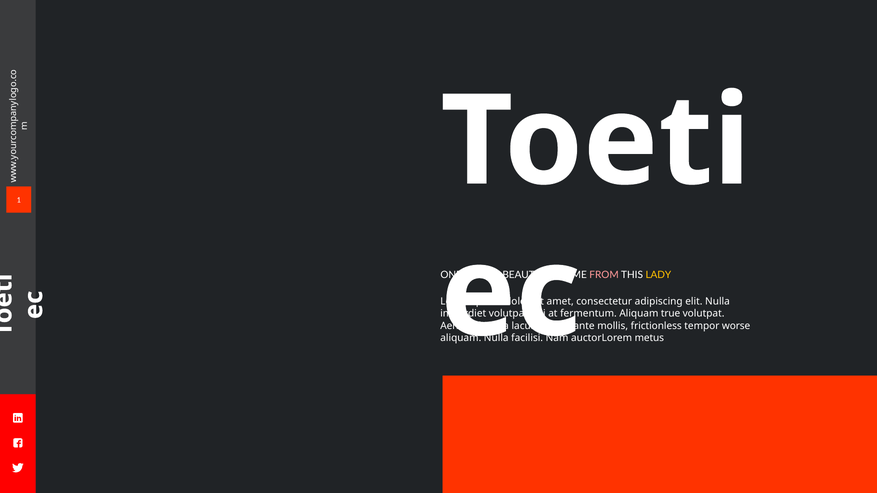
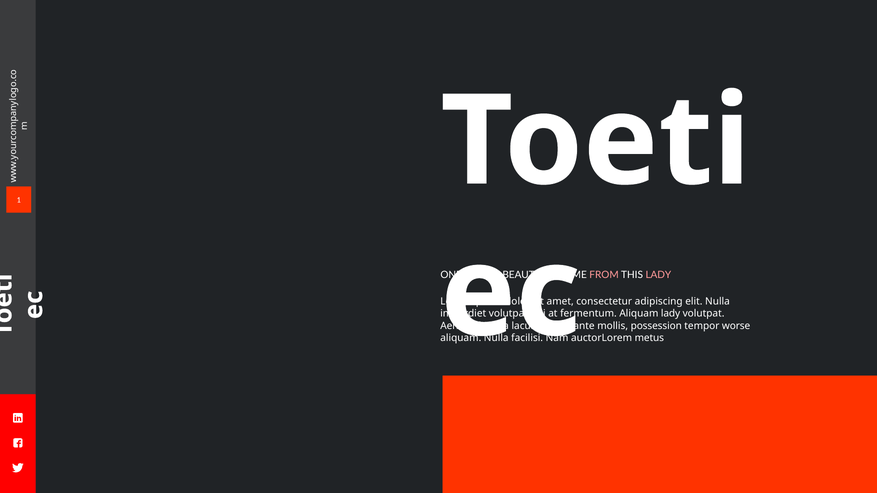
LADY at (658, 275) colour: yellow -> pink
Aliquam true: true -> lady
frictionless: frictionless -> possession
